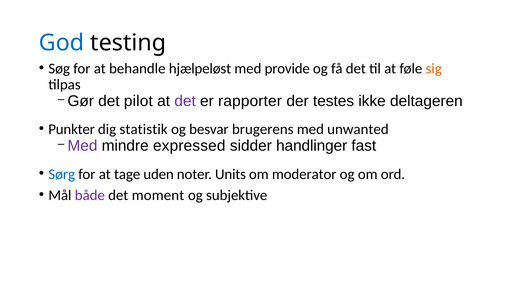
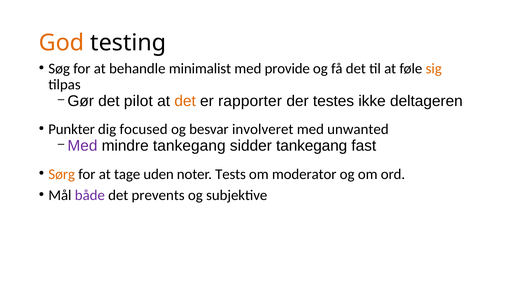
God colour: blue -> orange
hjælpeløst: hjælpeløst -> minimalist
det at (185, 101) colour: purple -> orange
statistik: statistik -> focused
brugerens: brugerens -> involveret
mindre expressed: expressed -> tankegang
sidder handlinger: handlinger -> tankegang
Sørg colour: blue -> orange
Units: Units -> Tests
moment: moment -> prevents
